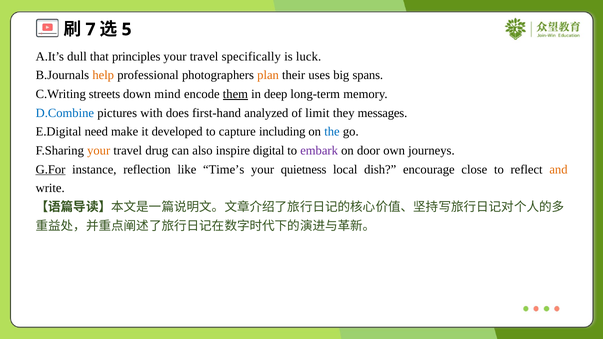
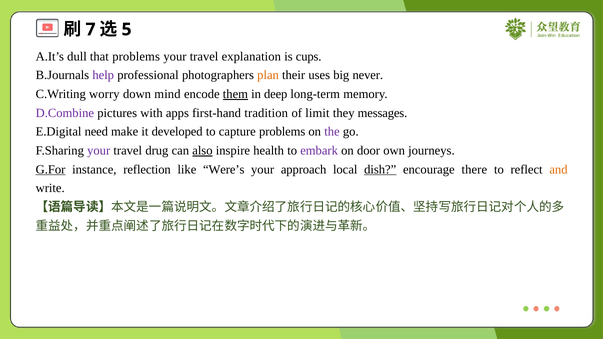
that principles: principles -> problems
specifically: specifically -> explanation
luck: luck -> cups
help colour: orange -> purple
spans: spans -> never
streets: streets -> worry
D.Combine colour: blue -> purple
does: does -> apps
analyzed: analyzed -> tradition
capture including: including -> problems
the colour: blue -> purple
your at (99, 151) colour: orange -> purple
also underline: none -> present
digital: digital -> health
Time’s: Time’s -> Were’s
quietness: quietness -> approach
dish underline: none -> present
close: close -> there
